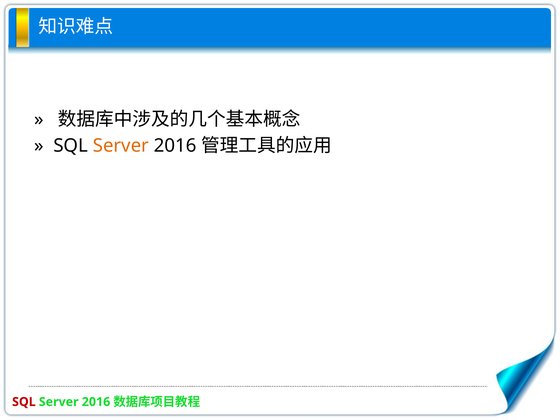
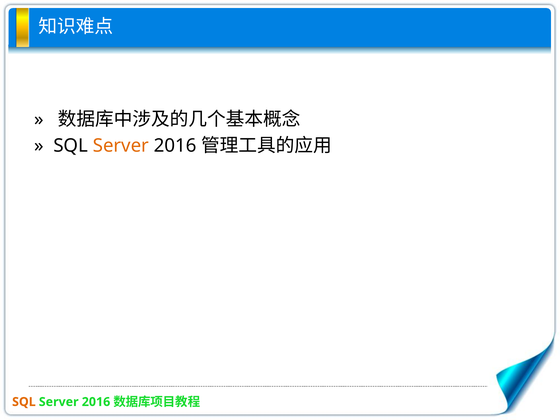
SQL at (24, 402) colour: red -> orange
